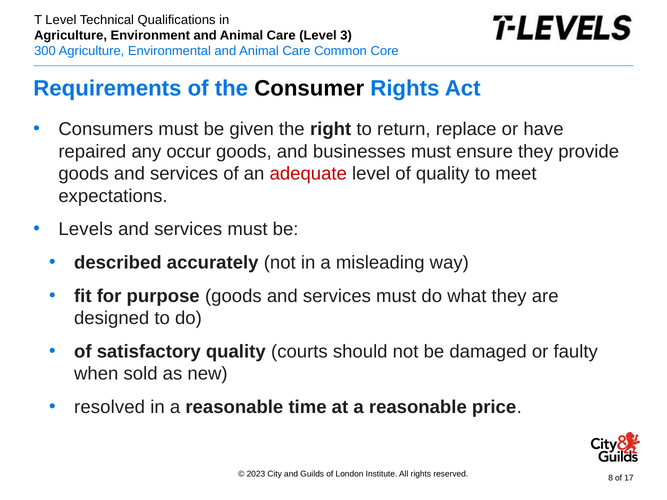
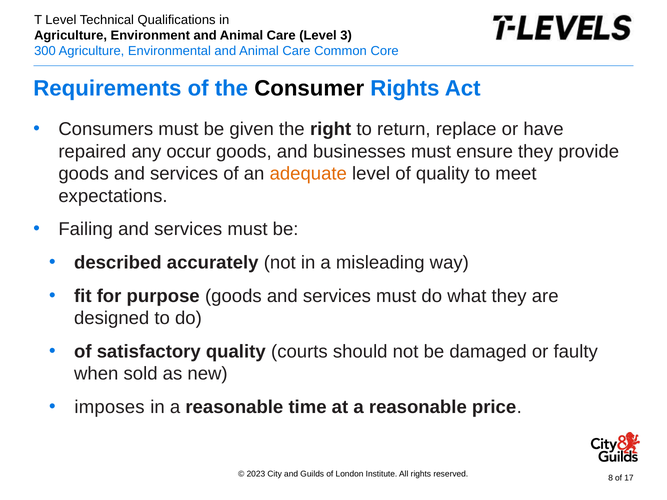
adequate colour: red -> orange
Levels: Levels -> Failing
resolved: resolved -> imposes
